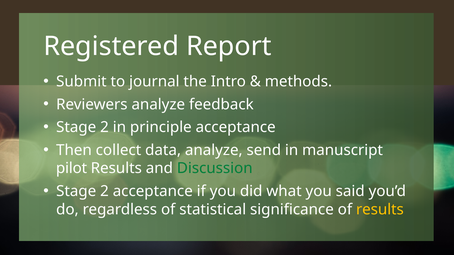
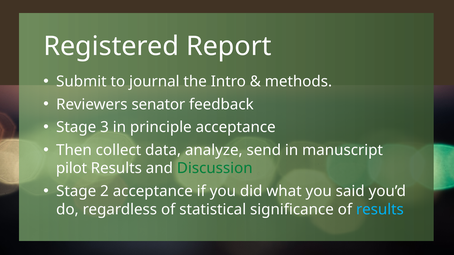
Reviewers analyze: analyze -> senator
2 at (104, 127): 2 -> 3
results at (380, 210) colour: yellow -> light blue
